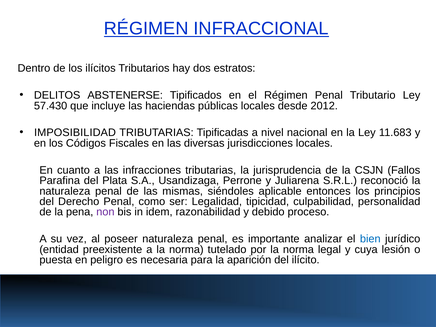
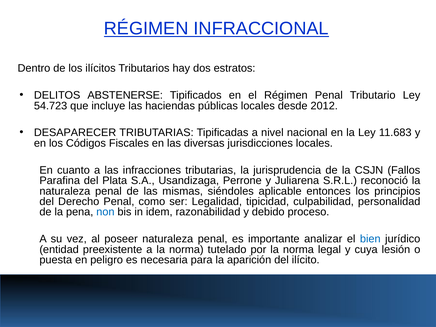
57.430: 57.430 -> 54.723
IMPOSIBILIDAD: IMPOSIBILIDAD -> DESAPARECER
non colour: purple -> blue
